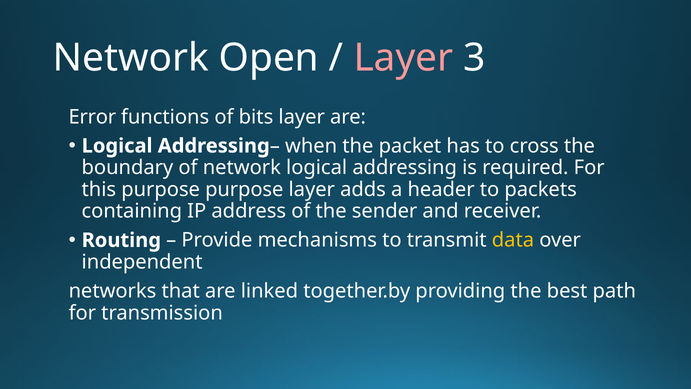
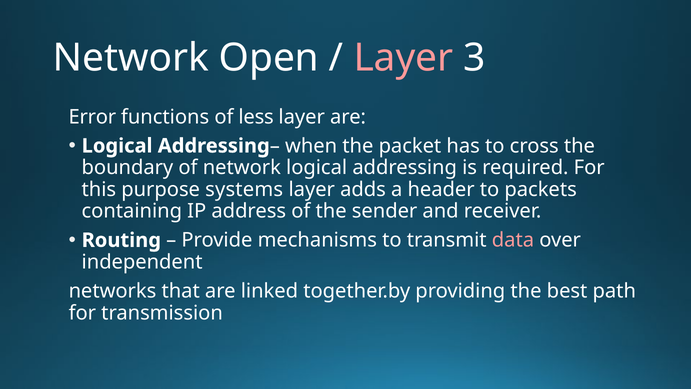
bits: bits -> less
purpose purpose: purpose -> systems
data colour: yellow -> pink
